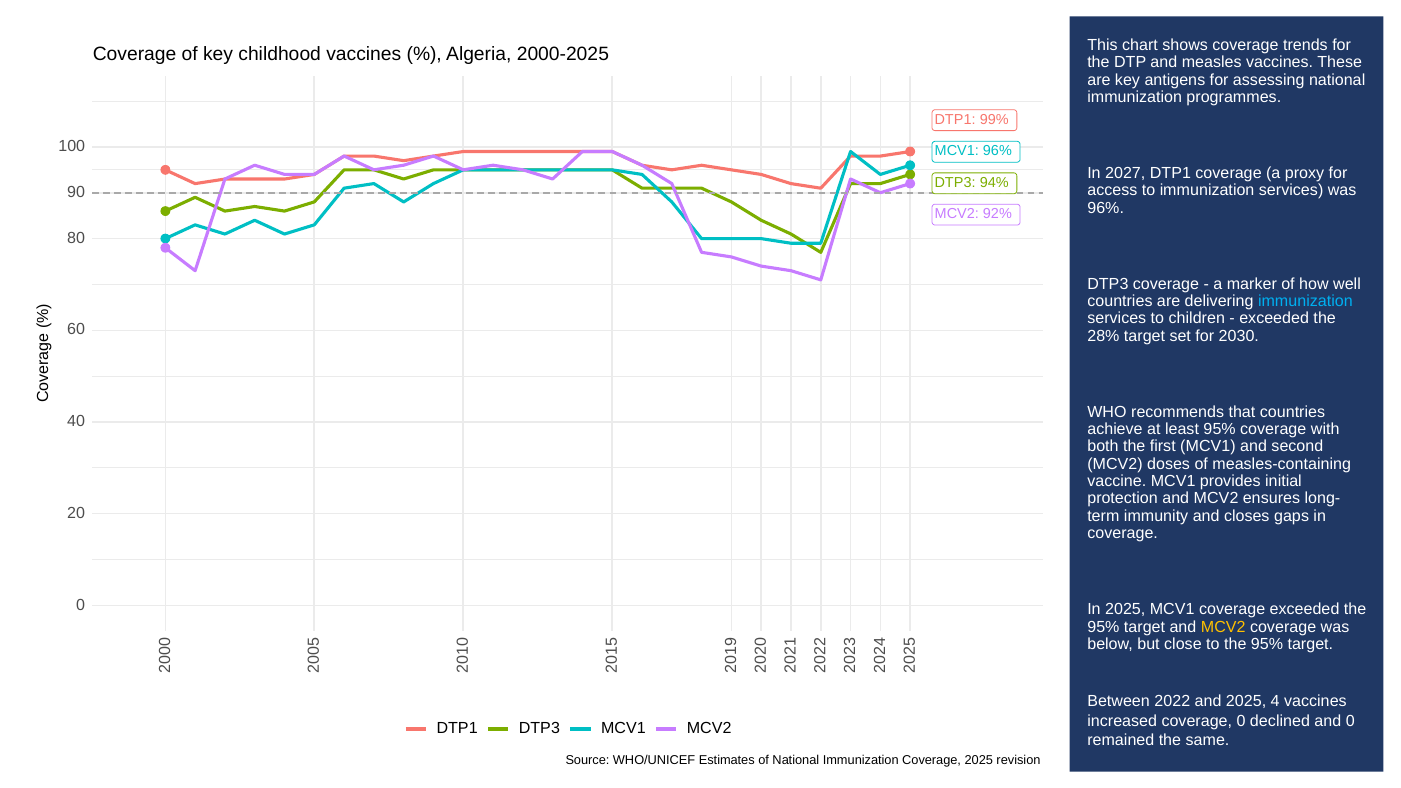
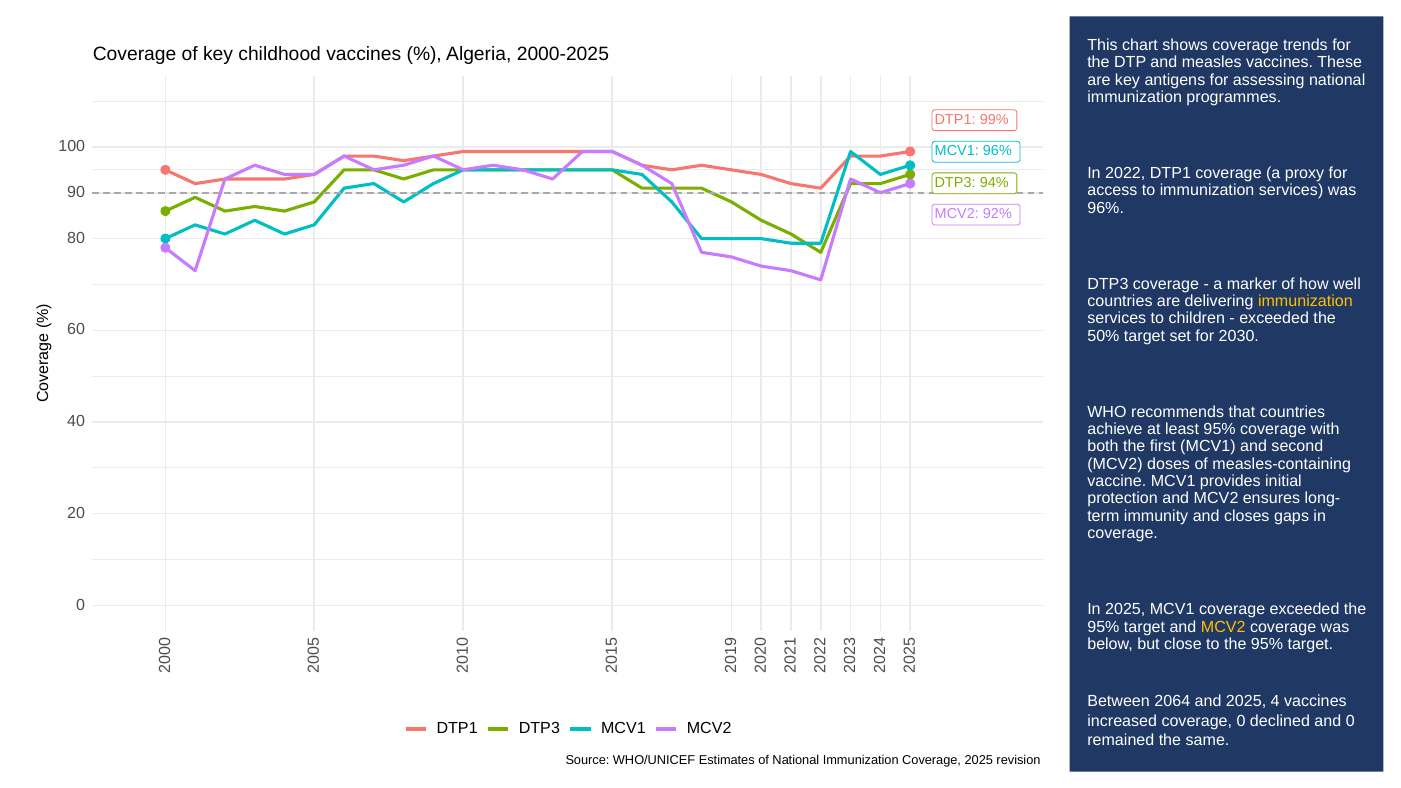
2027: 2027 -> 2022
immunization at (1305, 301) colour: light blue -> yellow
28%: 28% -> 50%
2022: 2022 -> 2064
